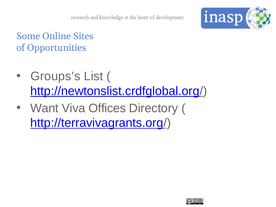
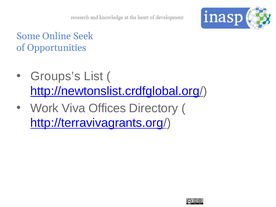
Sites: Sites -> Seek
Want: Want -> Work
